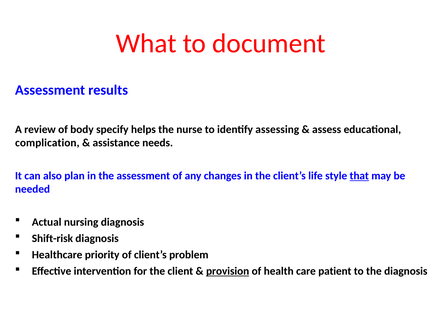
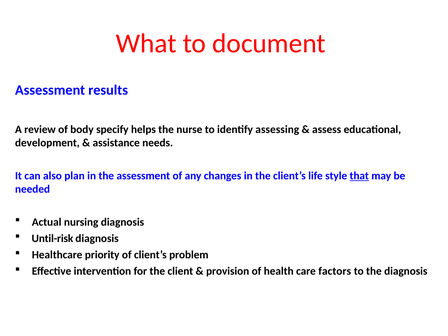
complication: complication -> development
Shift-risk: Shift-risk -> Until-risk
provision underline: present -> none
patient: patient -> factors
